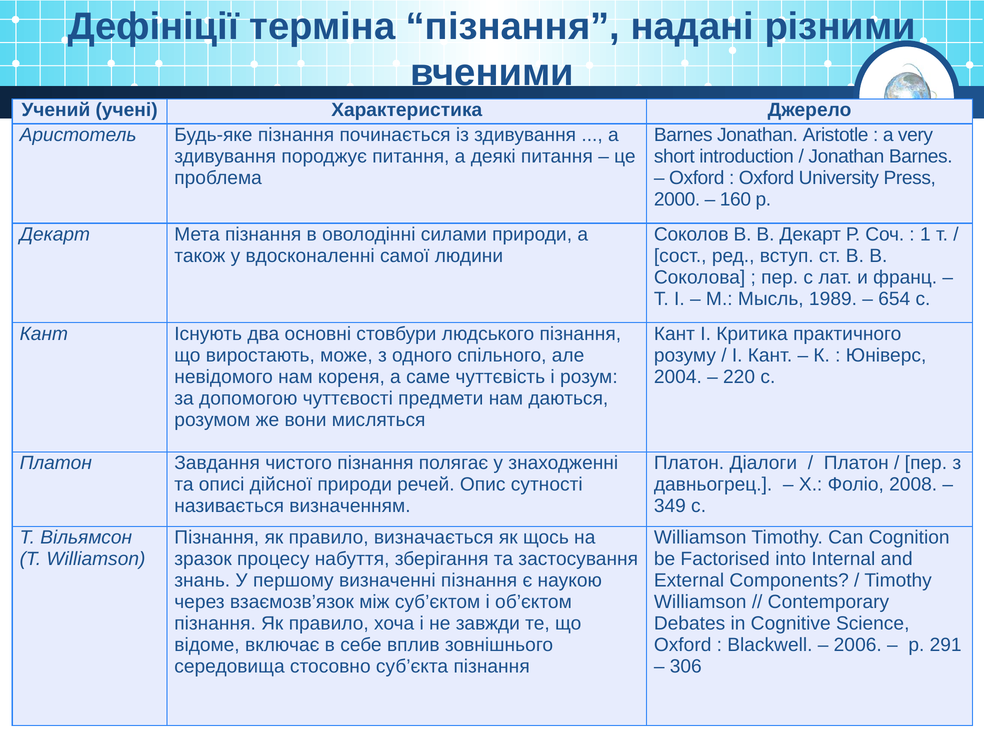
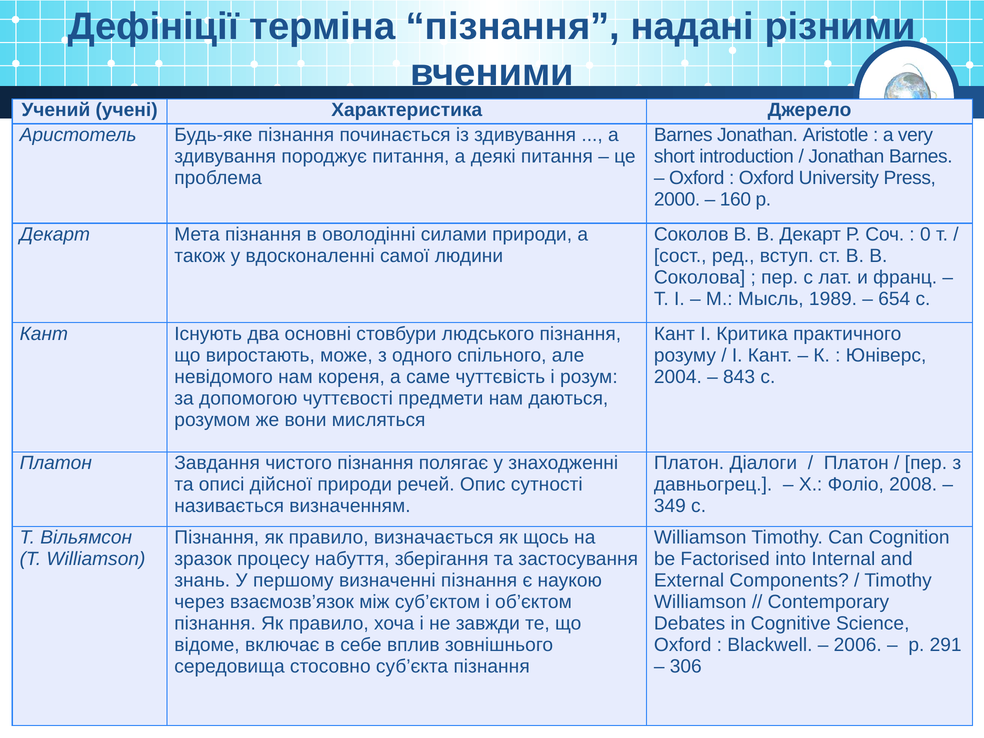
1: 1 -> 0
220: 220 -> 843
